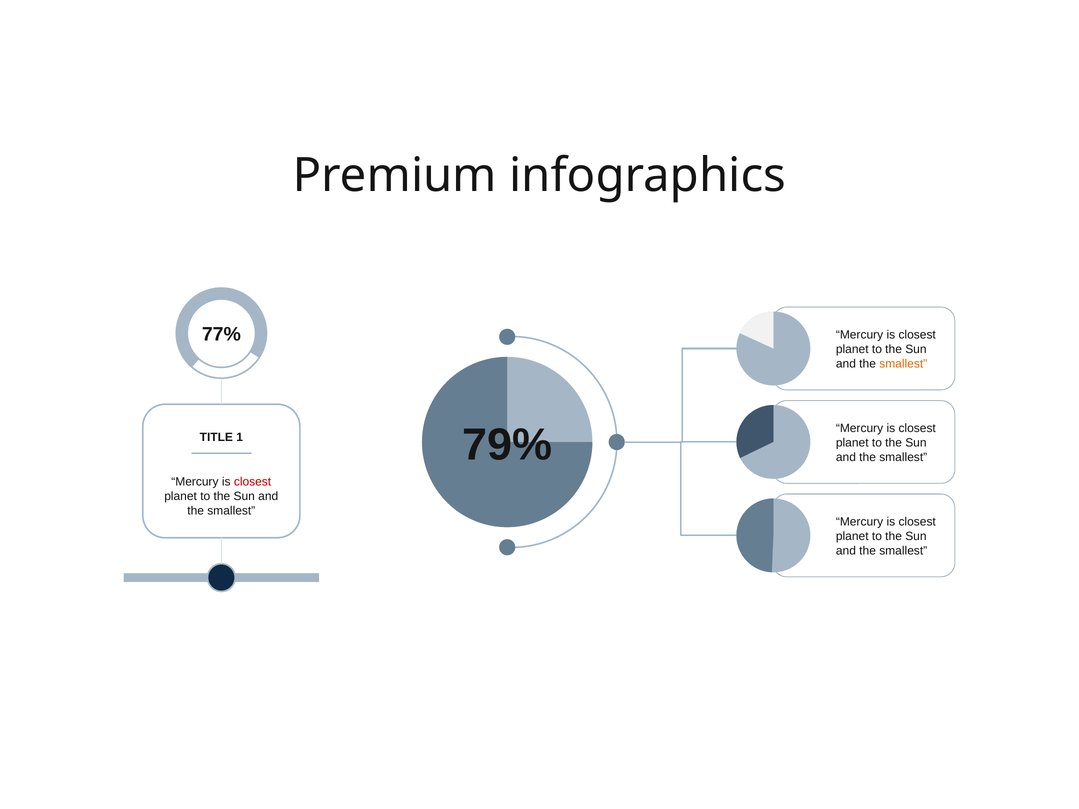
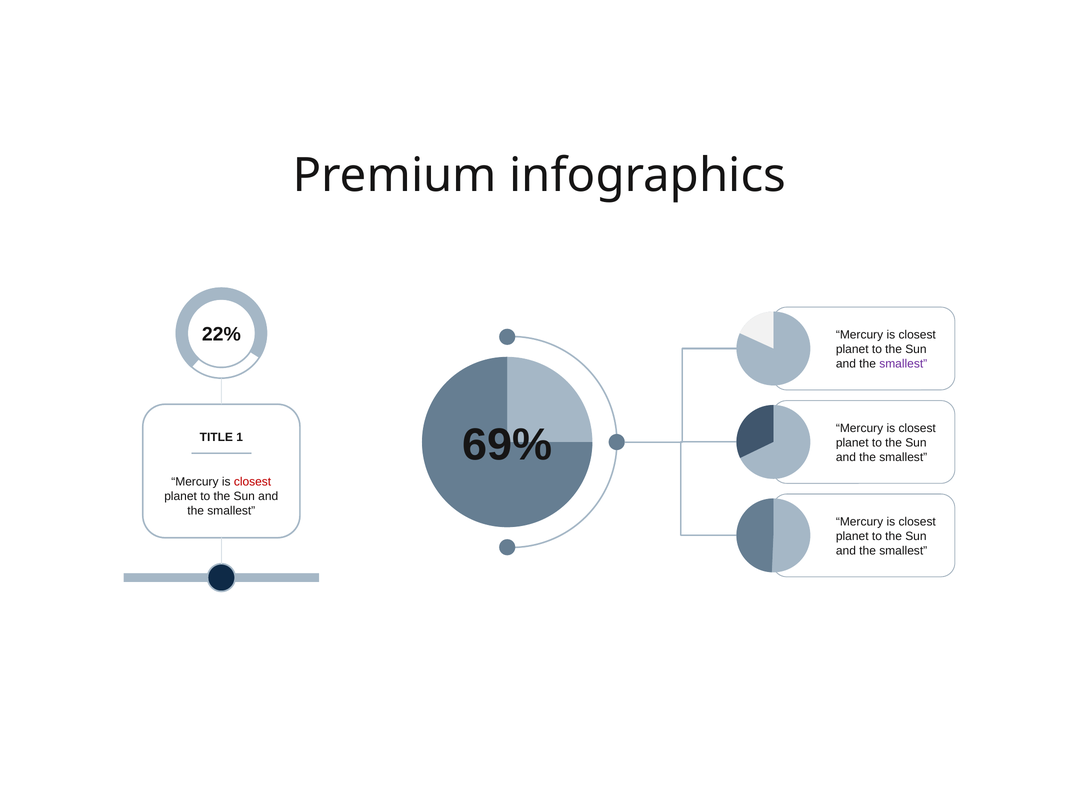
77%: 77% -> 22%
smallest at (903, 364) colour: orange -> purple
79%: 79% -> 69%
